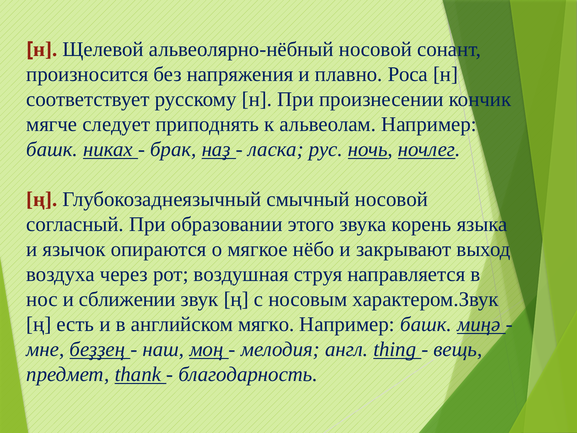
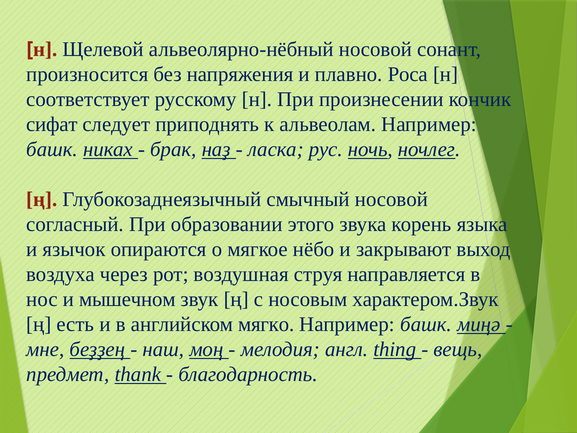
мягче: мягче -> сифат
сближении: сближении -> мышечном
